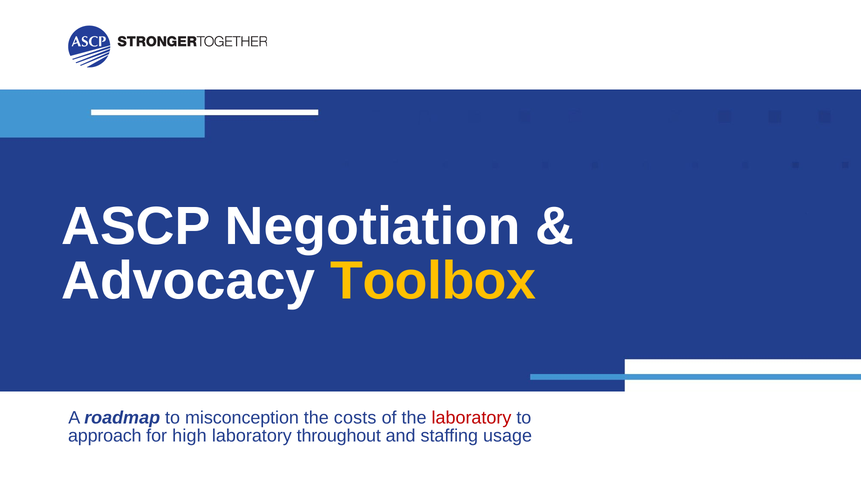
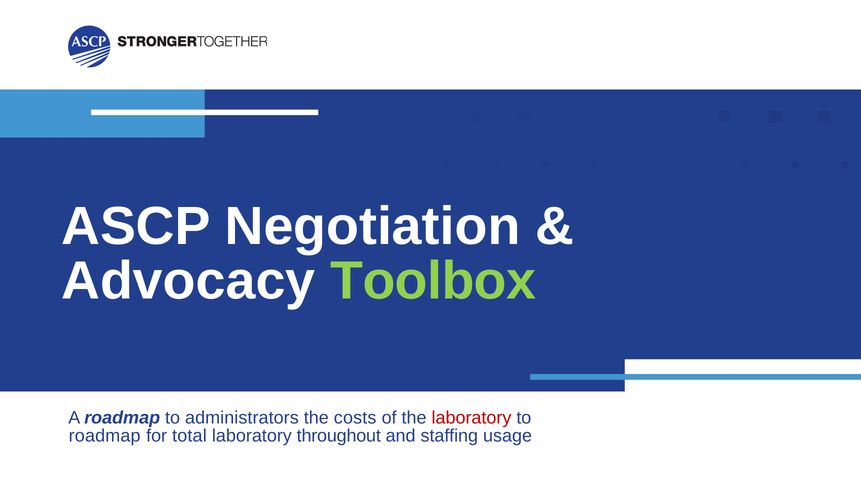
Toolbox colour: yellow -> light green
misconception: misconception -> administrators
approach at (105, 436): approach -> roadmap
high: high -> total
